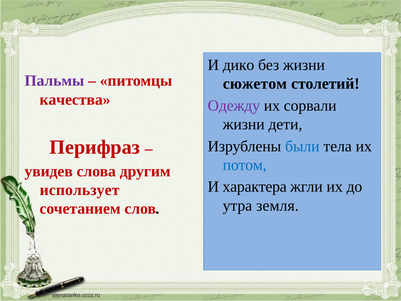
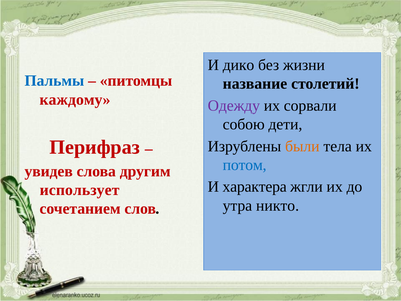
Пальмы colour: purple -> blue
сюжетом: сюжетом -> название
качества: качества -> каждому
жизни at (244, 124): жизни -> собою
были colour: blue -> orange
земля: земля -> никто
